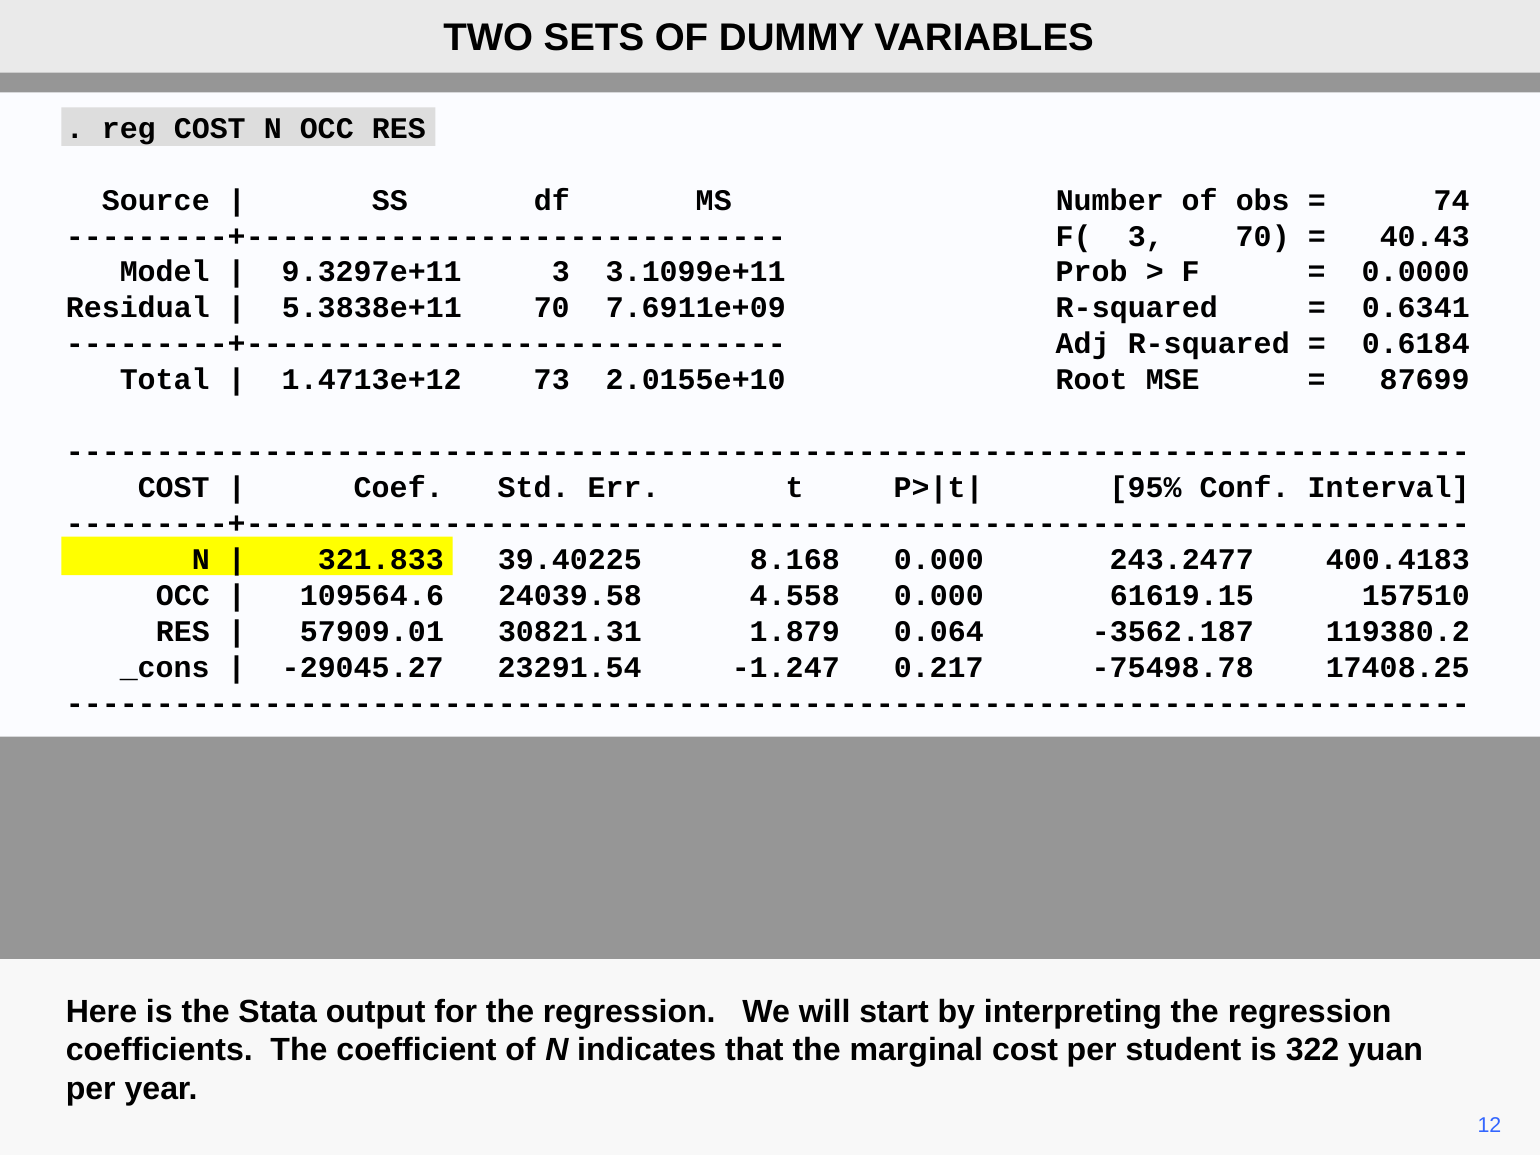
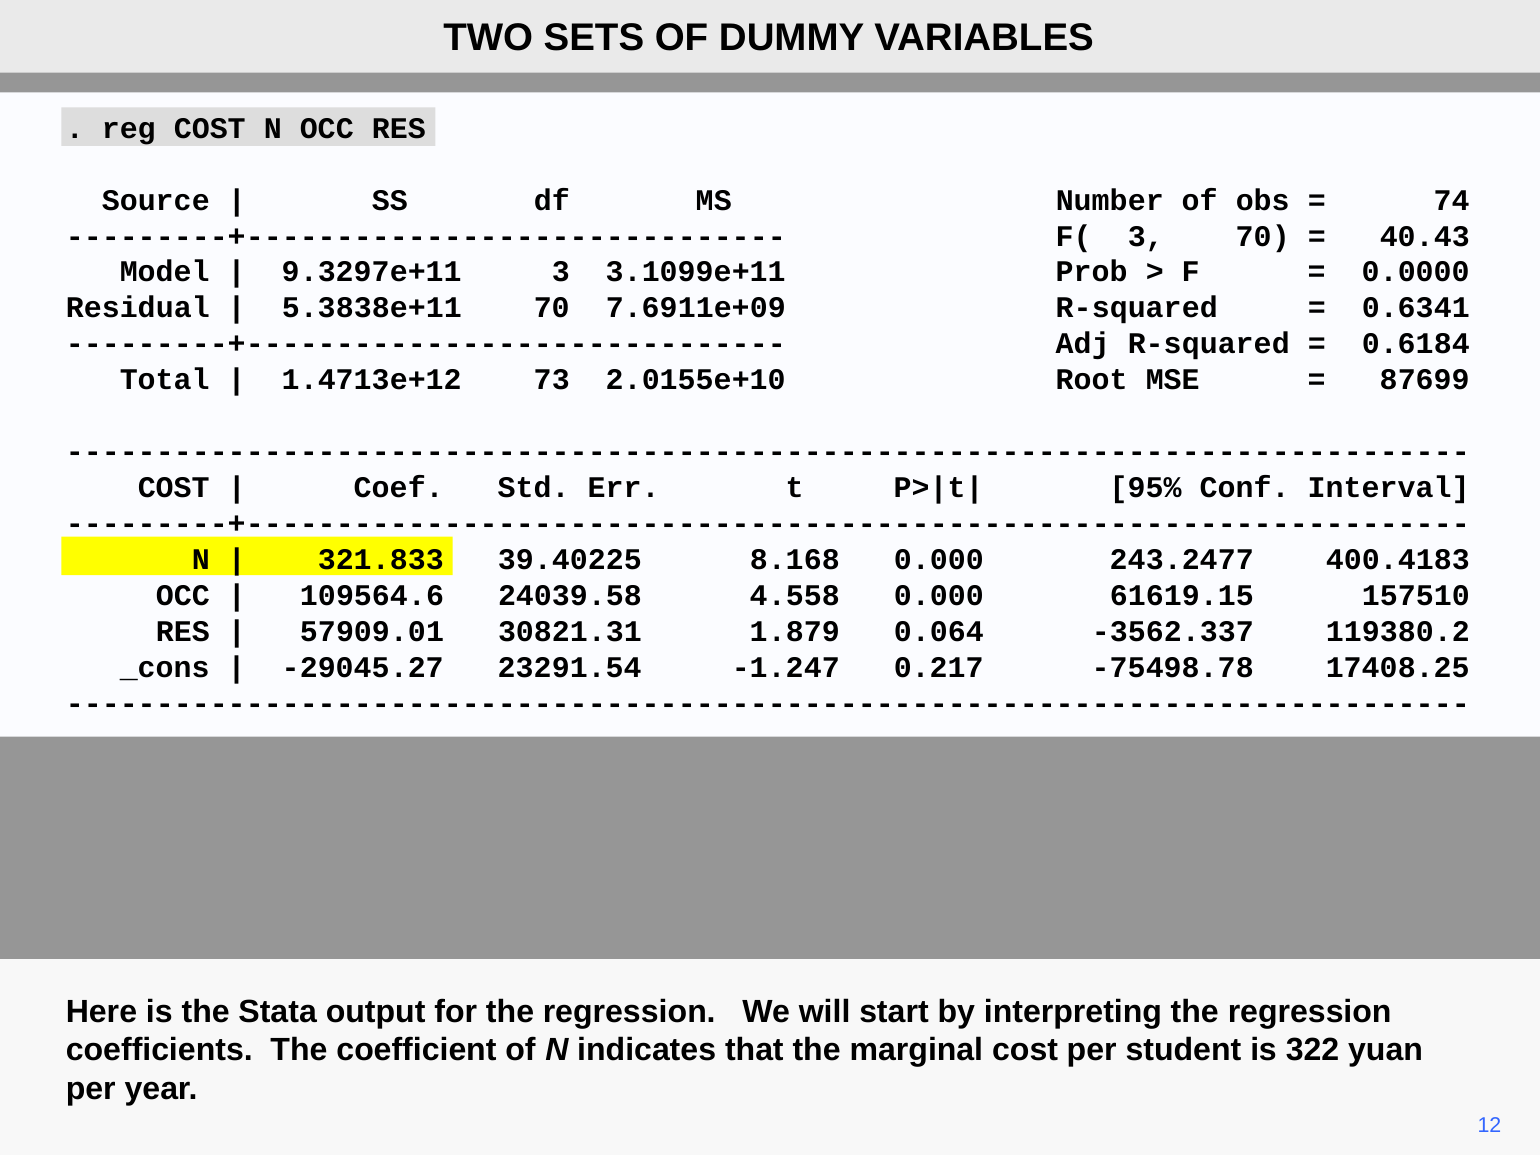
-3562.187: -3562.187 -> -3562.337
